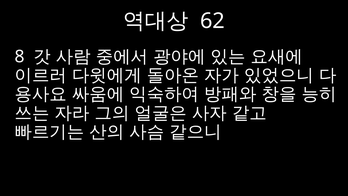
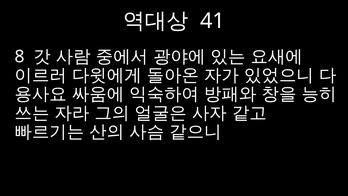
62: 62 -> 41
